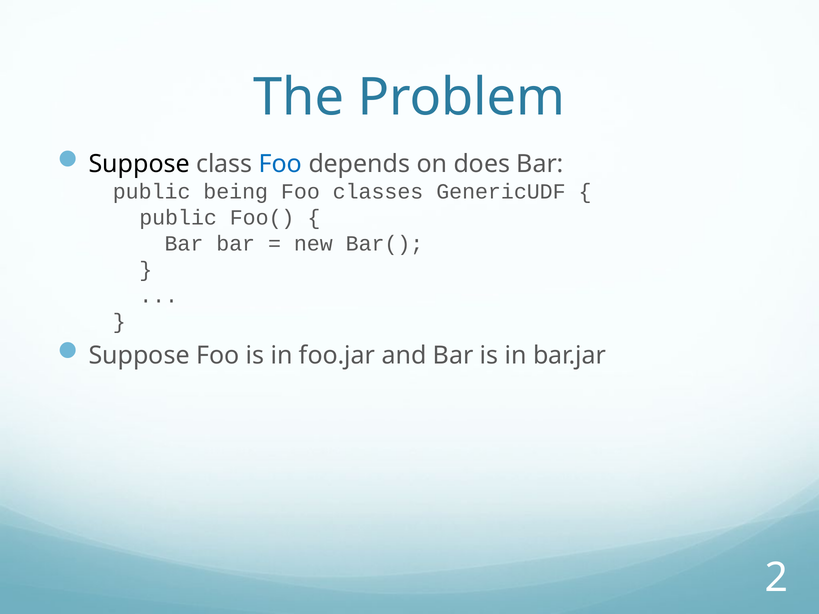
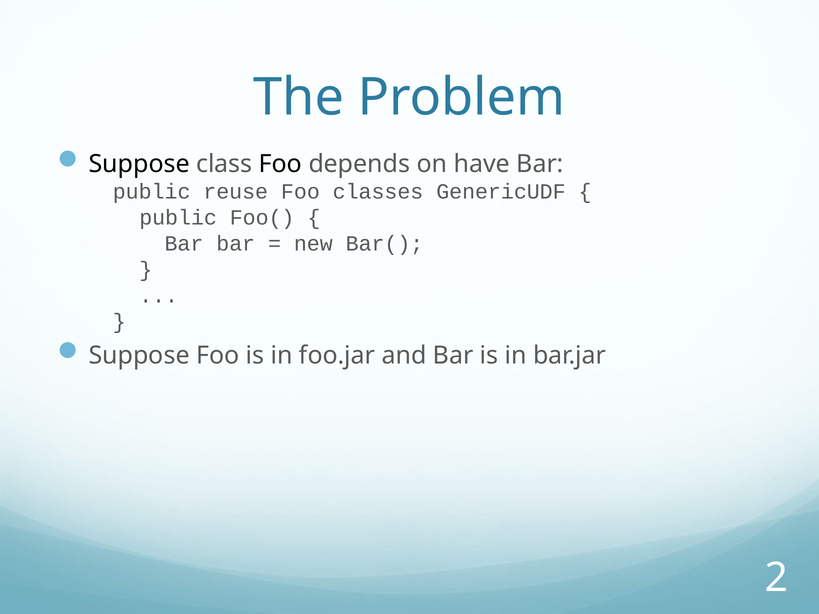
Foo at (280, 164) colour: blue -> black
does: does -> have
being: being -> reuse
